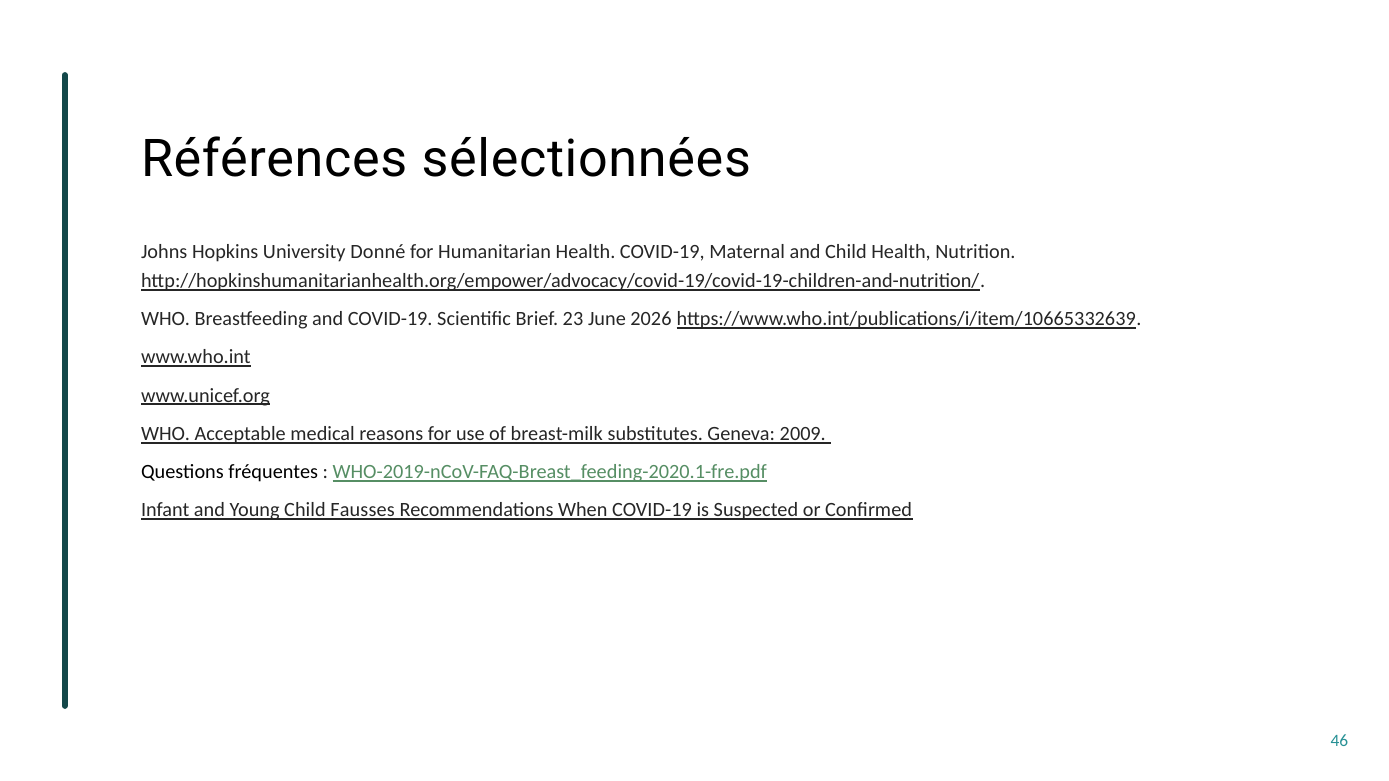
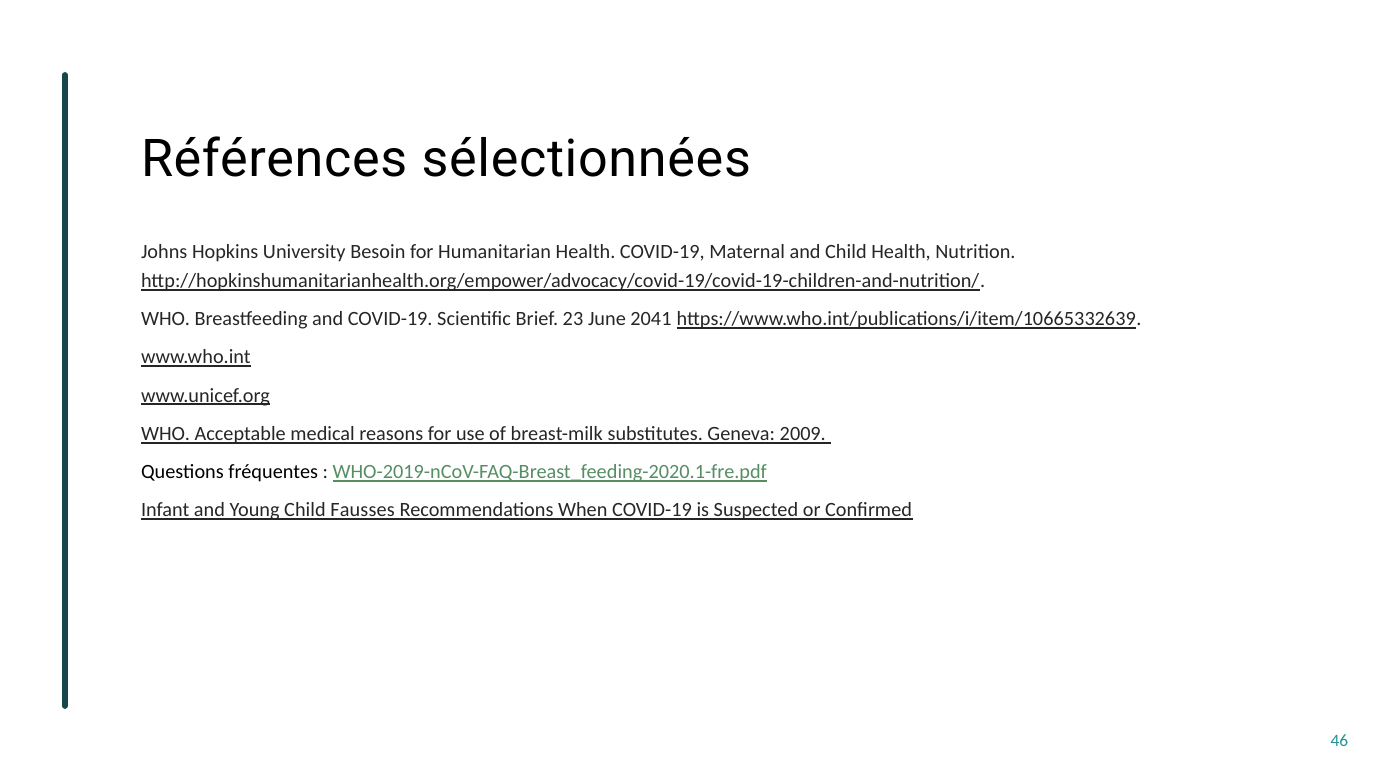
Donné: Donné -> Besoin
2026: 2026 -> 2041
